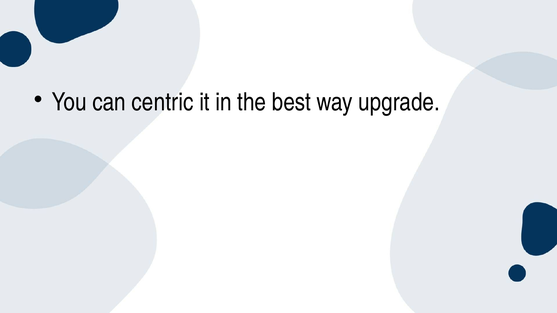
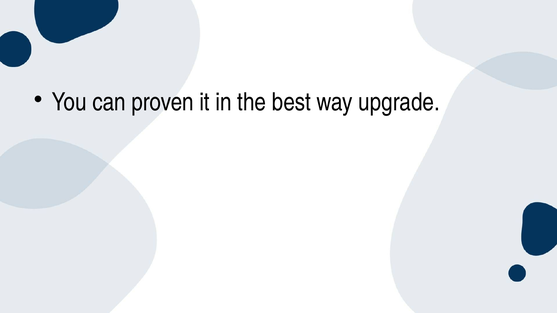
centric: centric -> proven
